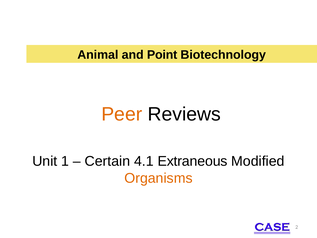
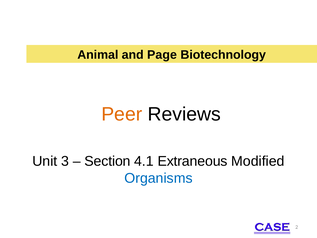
Point: Point -> Page
1: 1 -> 3
Certain: Certain -> Section
Organisms colour: orange -> blue
